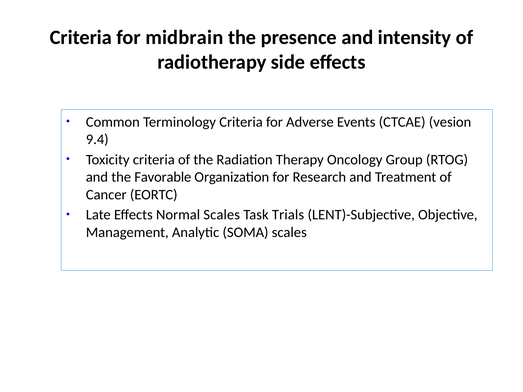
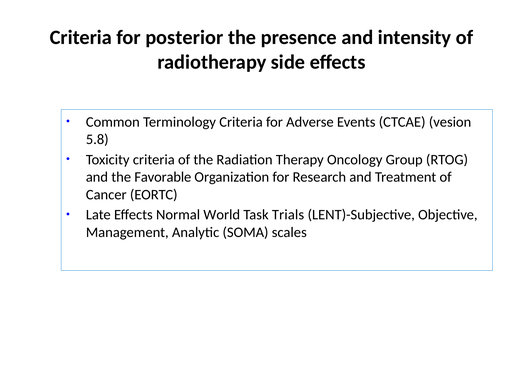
midbrain: midbrain -> posterior
9.4: 9.4 -> 5.8
Normal Scales: Scales -> World
